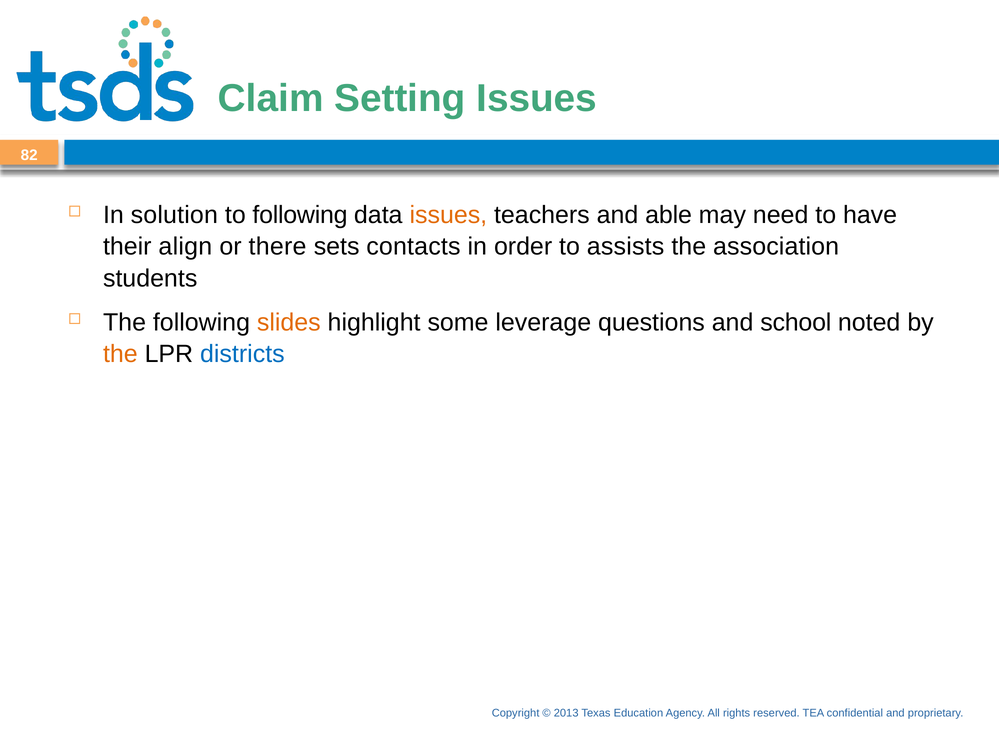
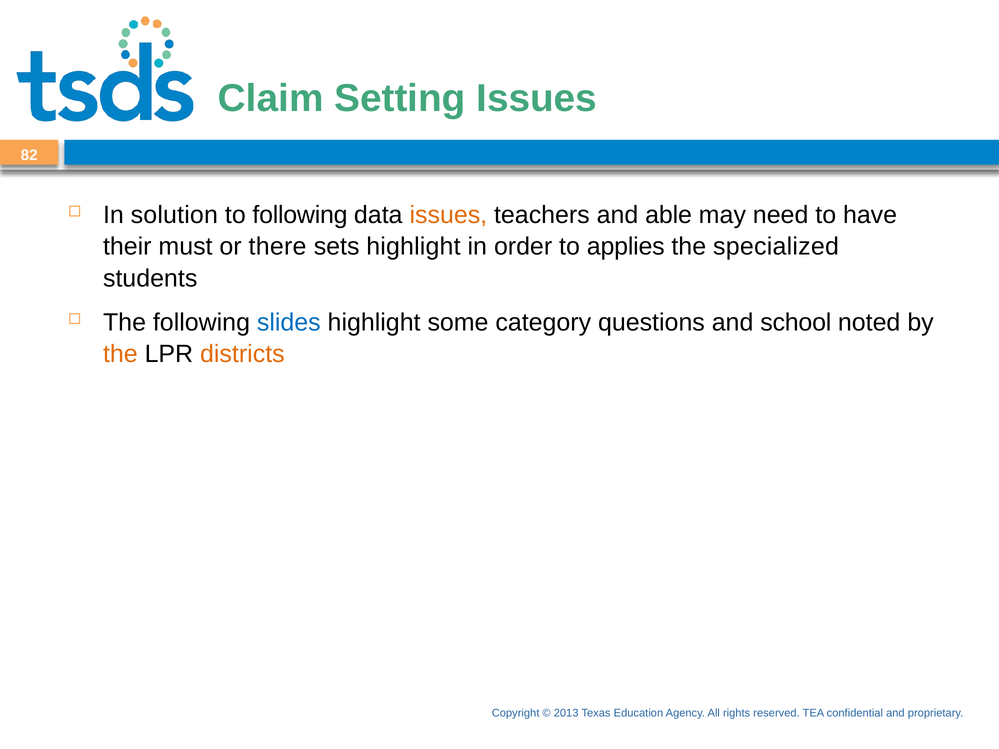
align: align -> must
sets contacts: contacts -> highlight
assists: assists -> applies
association: association -> specialized
slides colour: orange -> blue
leverage: leverage -> category
districts colour: blue -> orange
